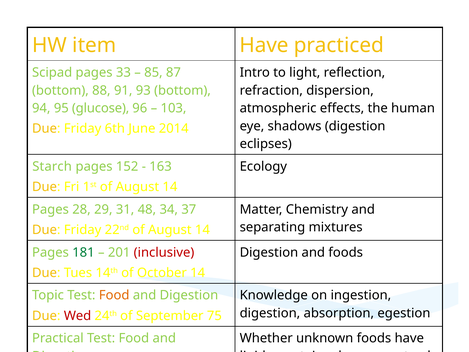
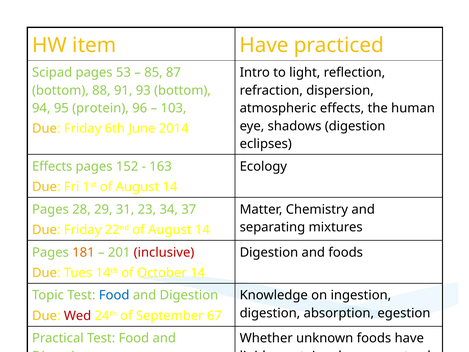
33: 33 -> 53
95 glucose: glucose -> protein
Starch at (52, 166): Starch -> Effects
48: 48 -> 23
181 colour: green -> orange
Food at (114, 295) colour: orange -> blue
75: 75 -> 67
